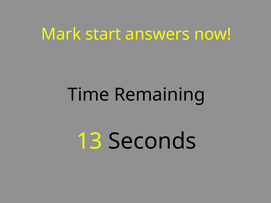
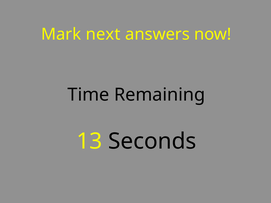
start: start -> next
